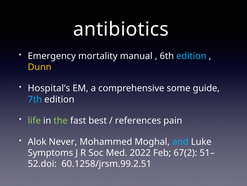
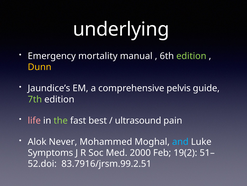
antibiotics: antibiotics -> underlying
edition at (191, 56) colour: light blue -> light green
Hospital’s: Hospital’s -> Jaundice’s
some: some -> pelvis
7th colour: light blue -> light green
life colour: light green -> pink
references: references -> ultrasound
2022: 2022 -> 2000
67(2: 67(2 -> 19(2
60.1258/jrsm.99.2.51: 60.1258/jrsm.99.2.51 -> 83.7916/jrsm.99.2.51
